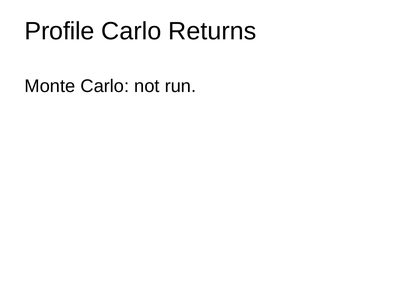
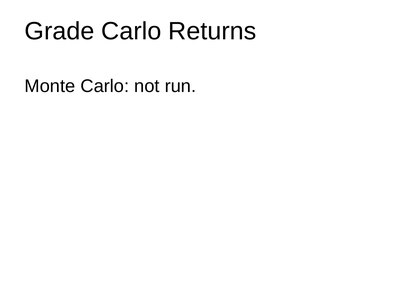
Profile: Profile -> Grade
